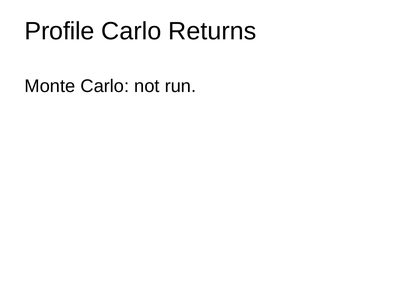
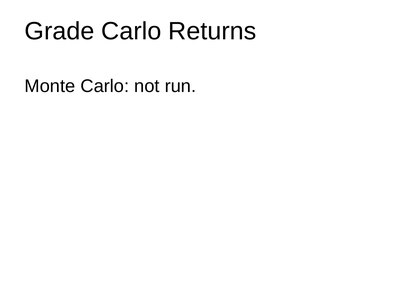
Profile: Profile -> Grade
